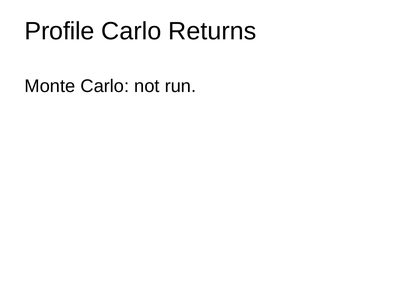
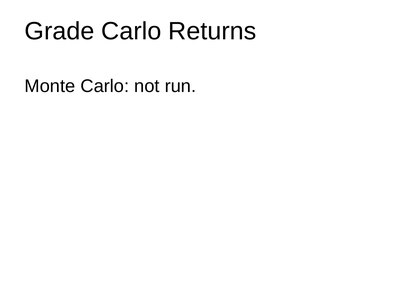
Profile: Profile -> Grade
